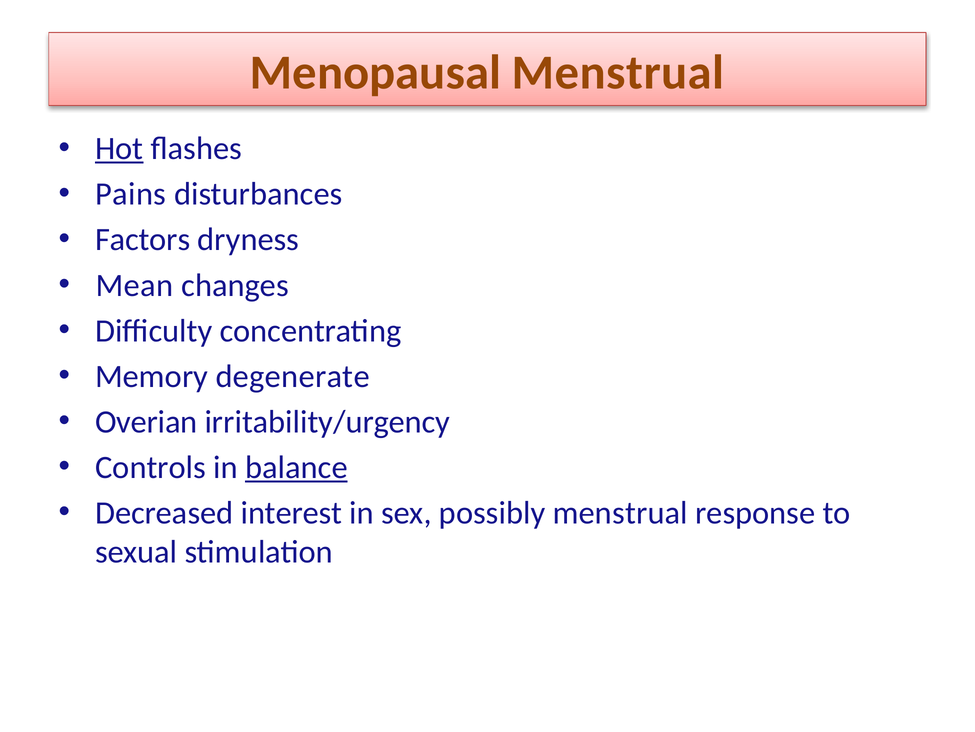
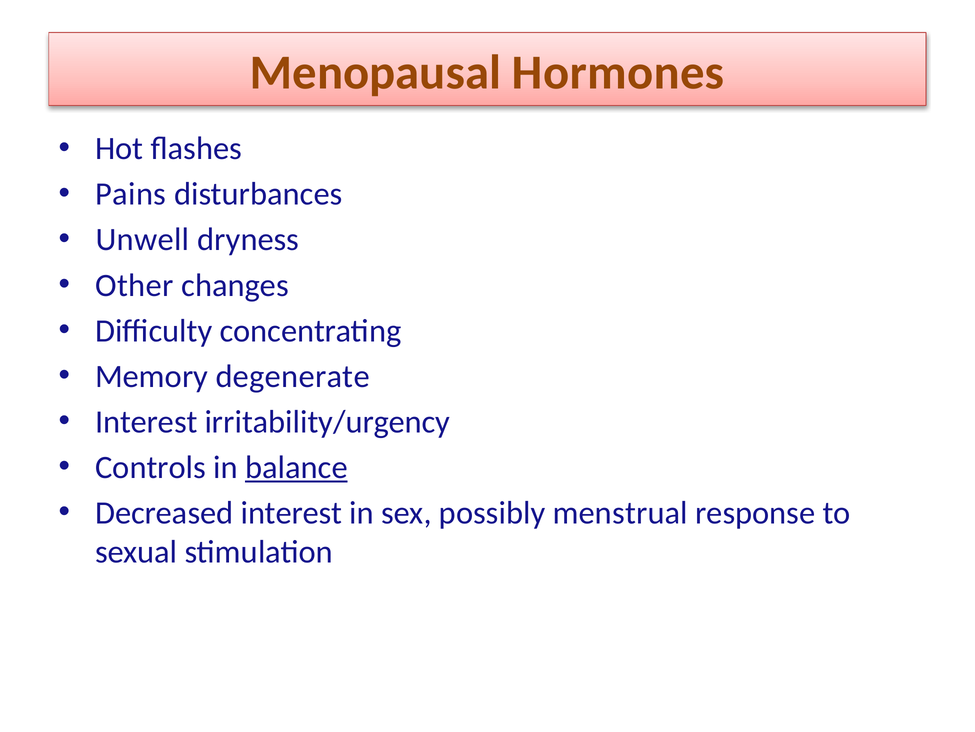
Menopausal Menstrual: Menstrual -> Hormones
Hot underline: present -> none
Factors: Factors -> Unwell
Mean: Mean -> Other
Overian at (146, 421): Overian -> Interest
